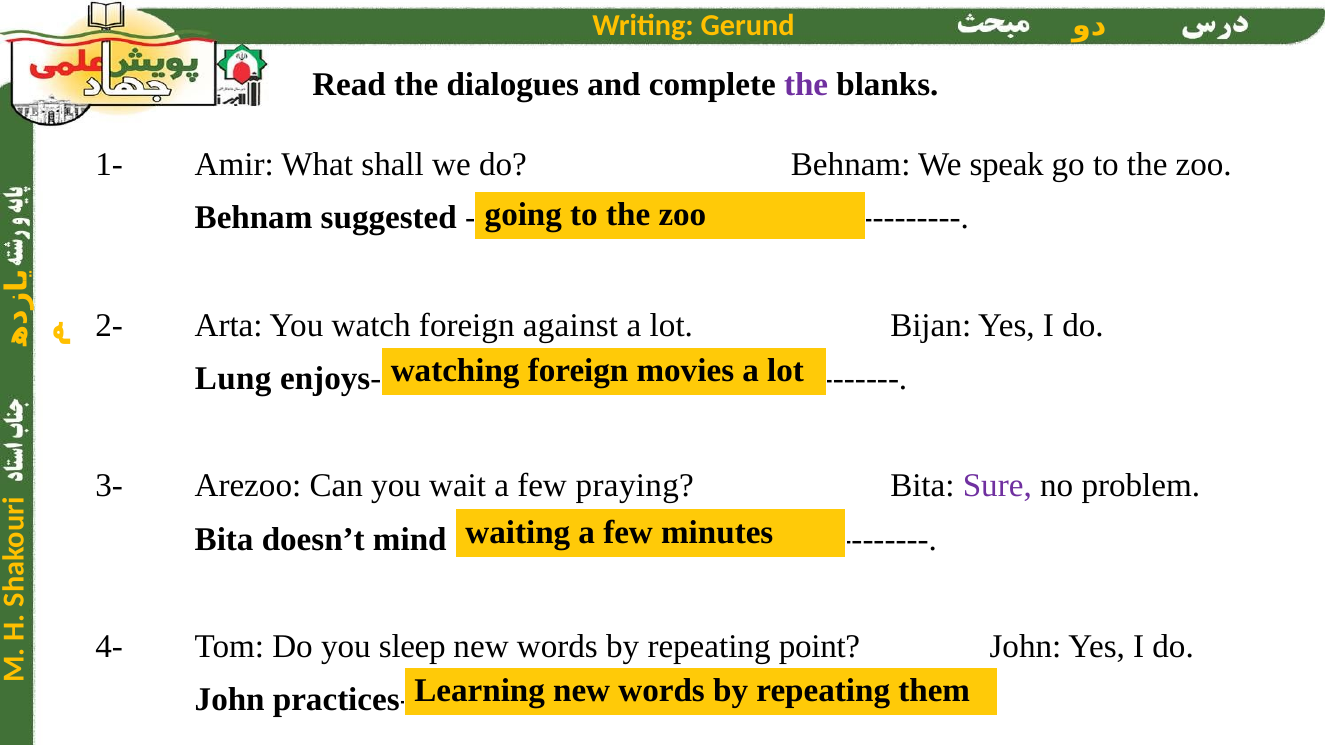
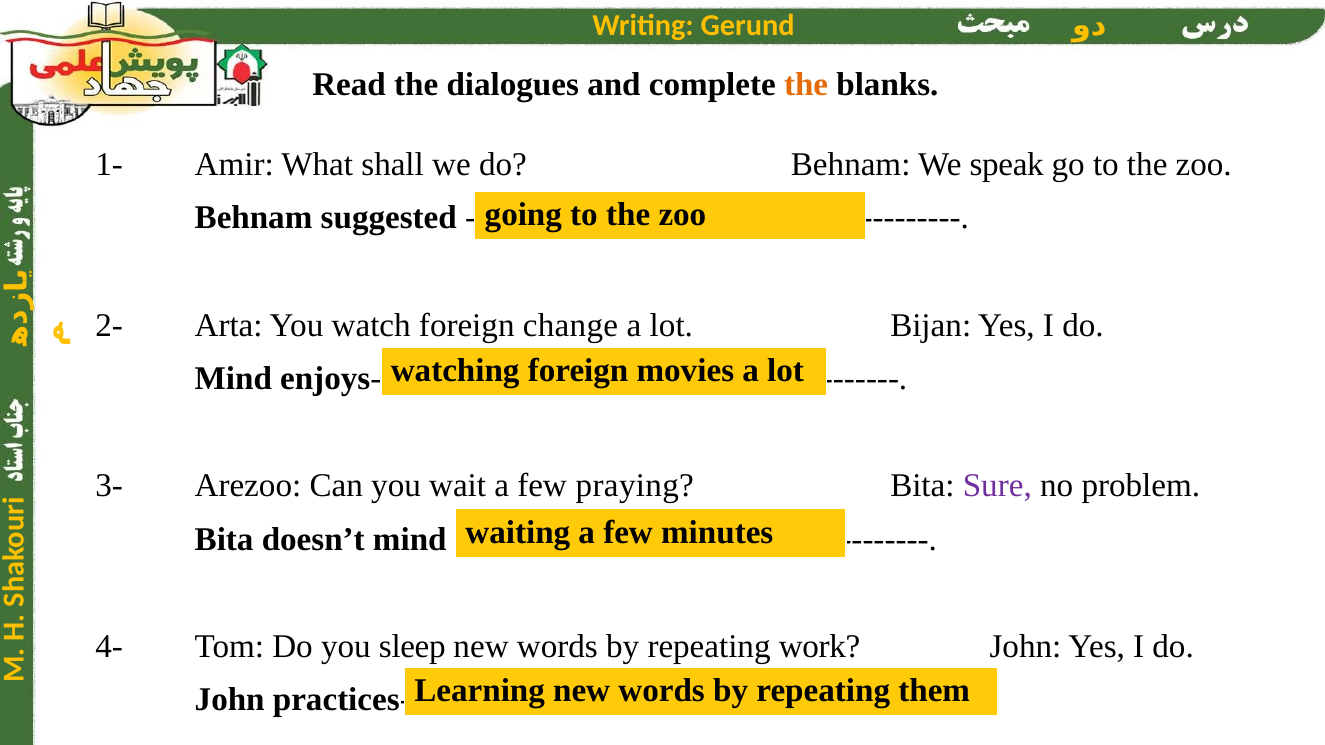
the at (806, 85) colour: purple -> orange
against: against -> change
Lung at (233, 379): Lung -> Mind
point: point -> work
